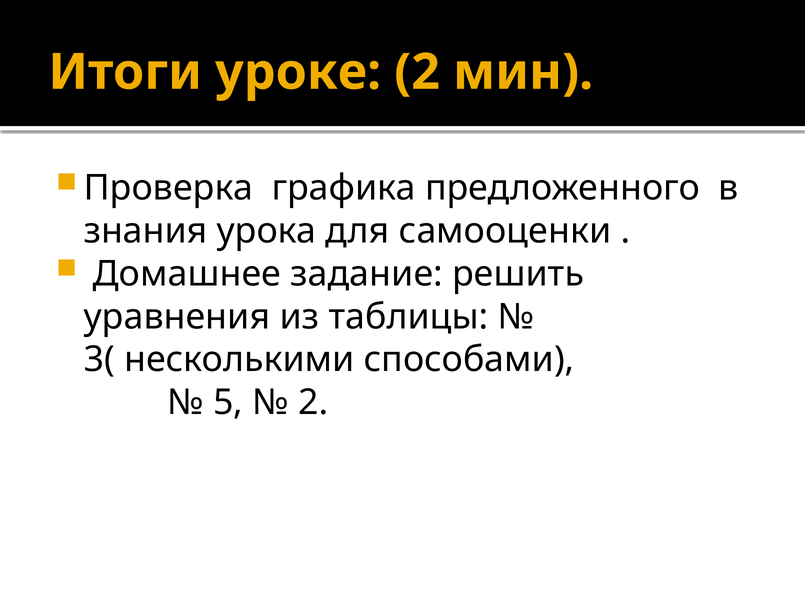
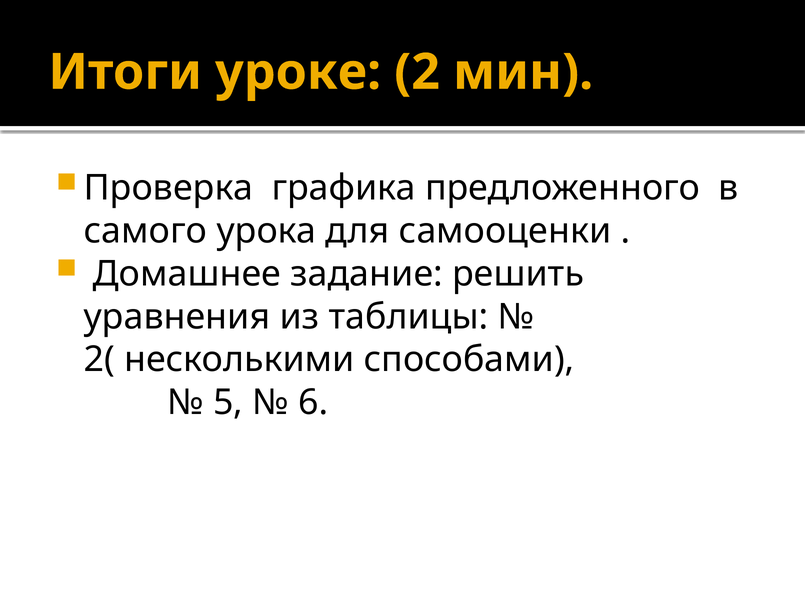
знания: знания -> самого
3(: 3( -> 2(
2 at (313, 403): 2 -> 6
